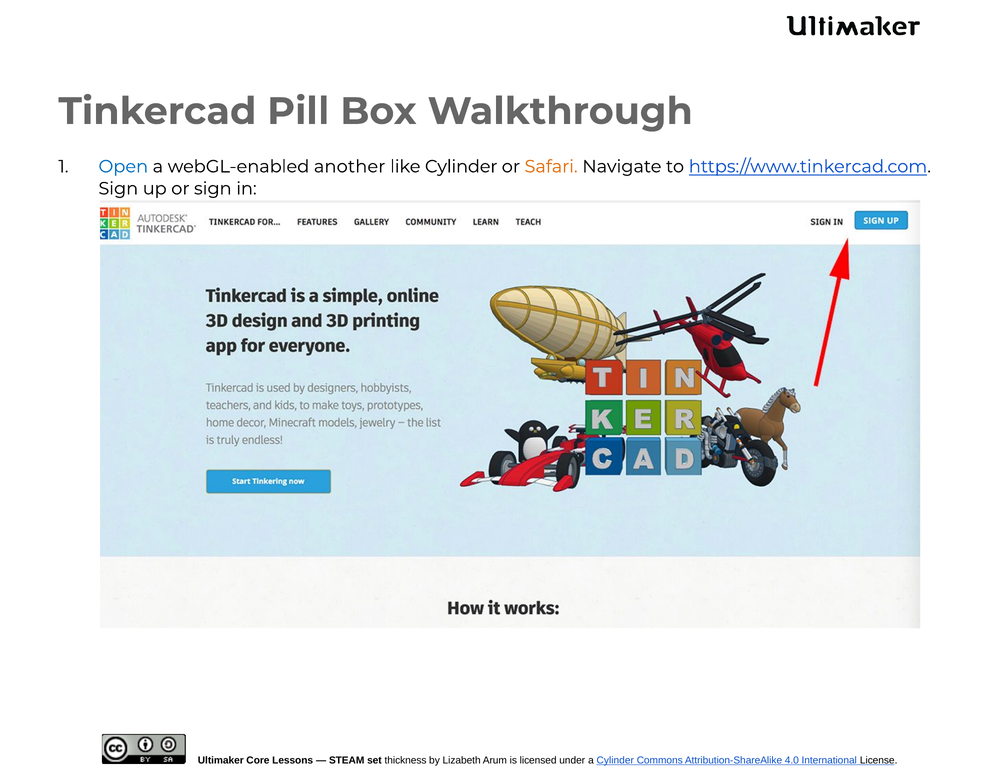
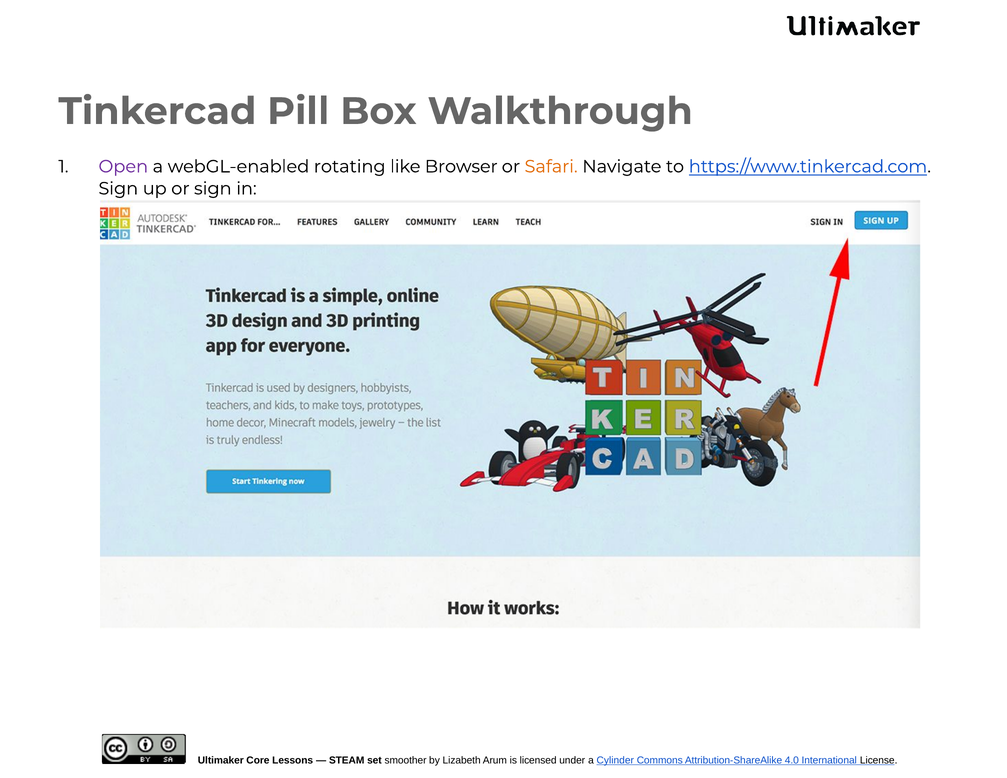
Open colour: blue -> purple
another: another -> rotating
like Cylinder: Cylinder -> Browser
thickness: thickness -> smoother
